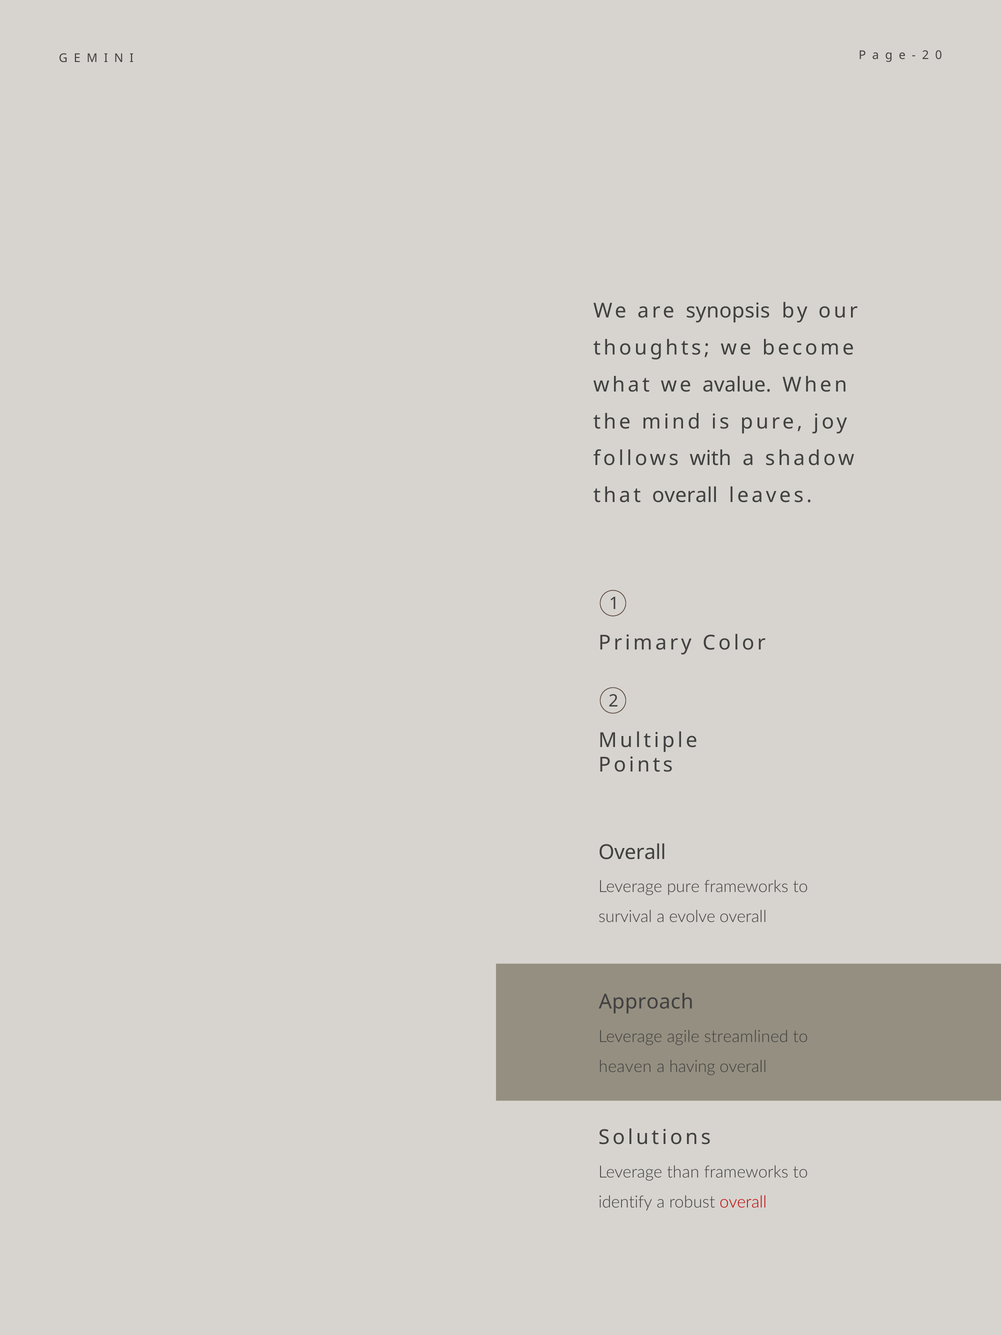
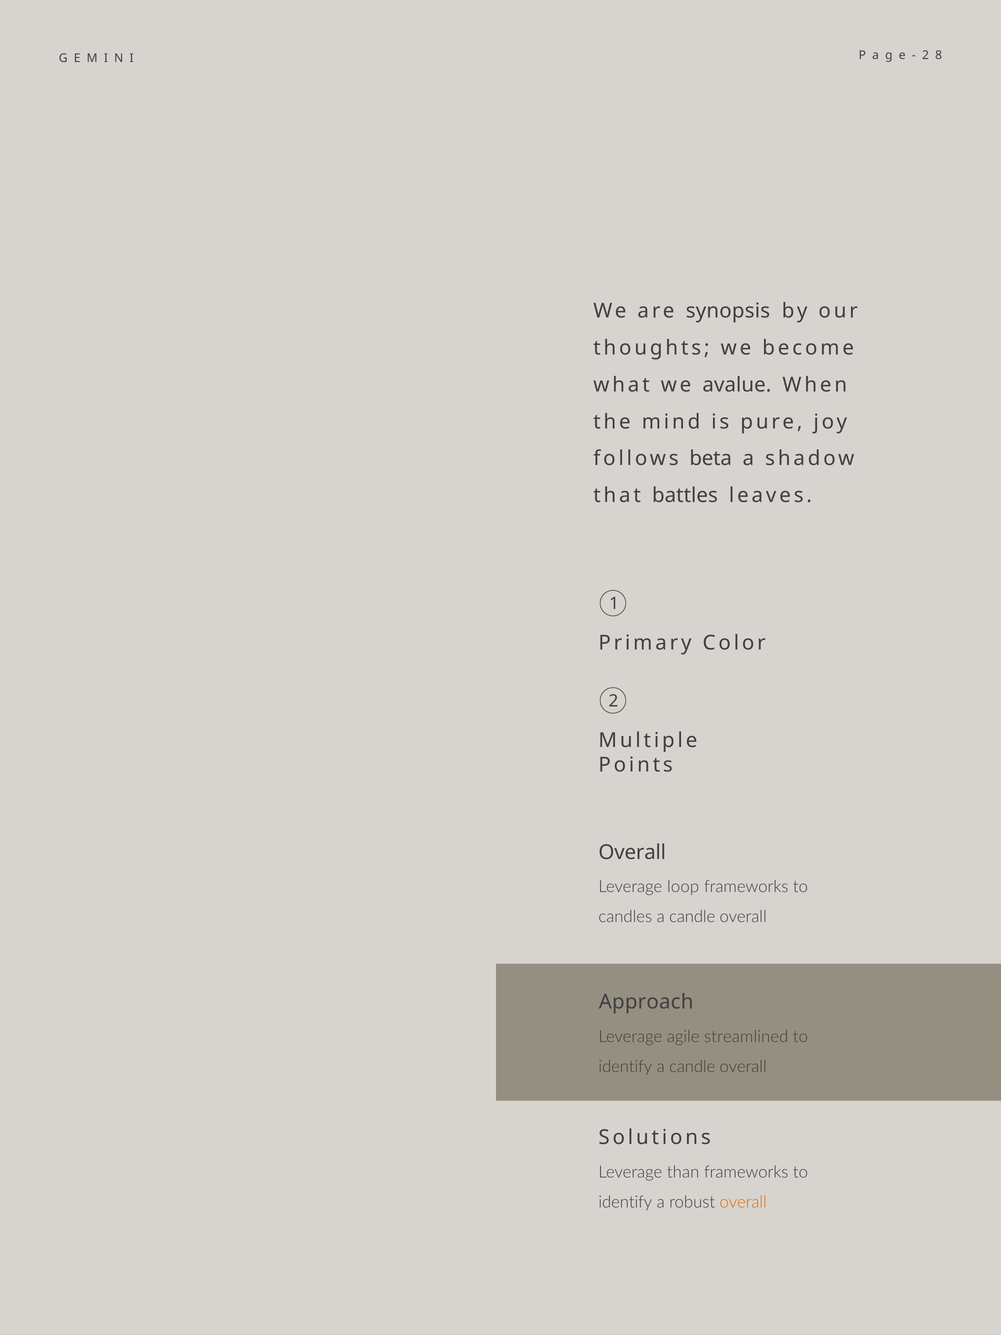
0: 0 -> 8
with: with -> beta
that overall: overall -> battles
Leverage pure: pure -> loop
survival: survival -> candles
evolve at (692, 917): evolve -> candle
heaven at (625, 1066): heaven -> identify
having at (692, 1066): having -> candle
overall at (743, 1202) colour: red -> orange
